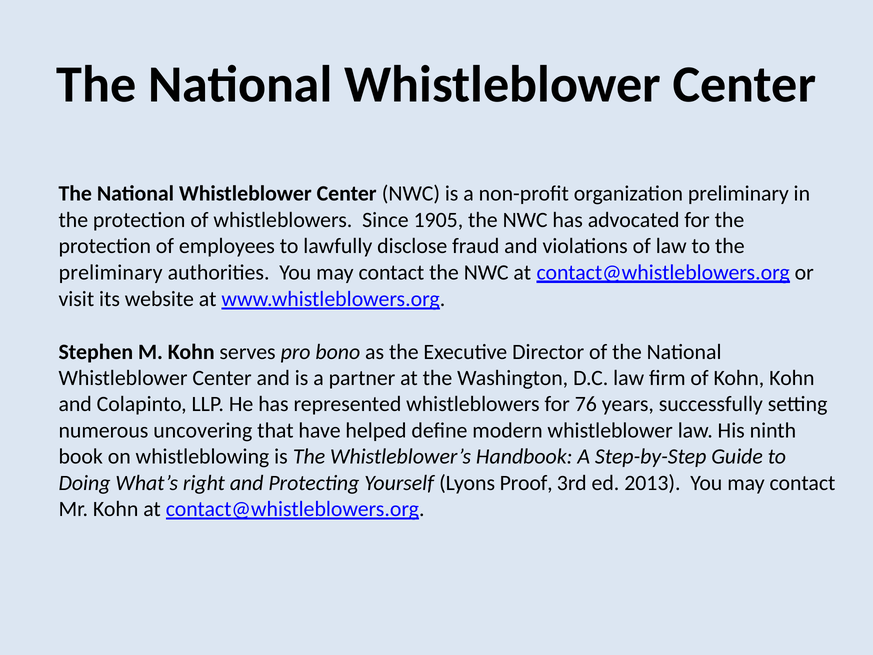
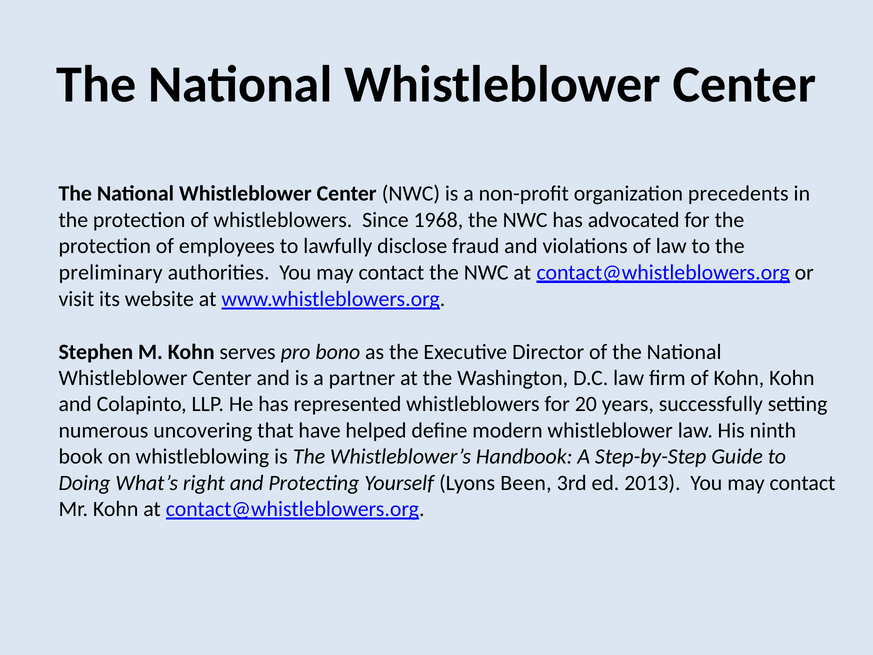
organization preliminary: preliminary -> precedents
1905: 1905 -> 1968
76: 76 -> 20
Proof: Proof -> Been
